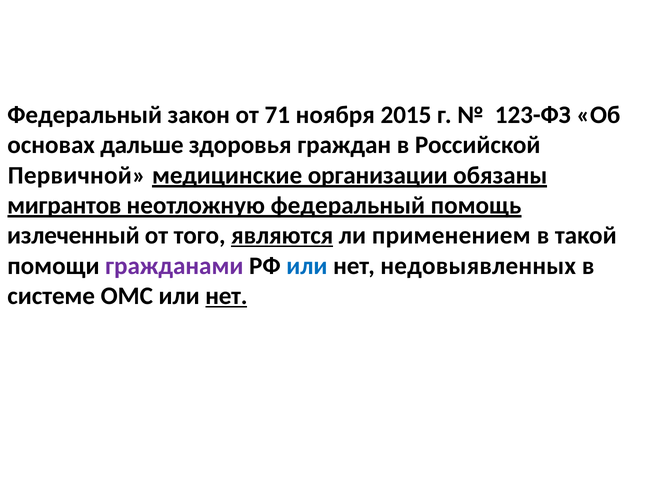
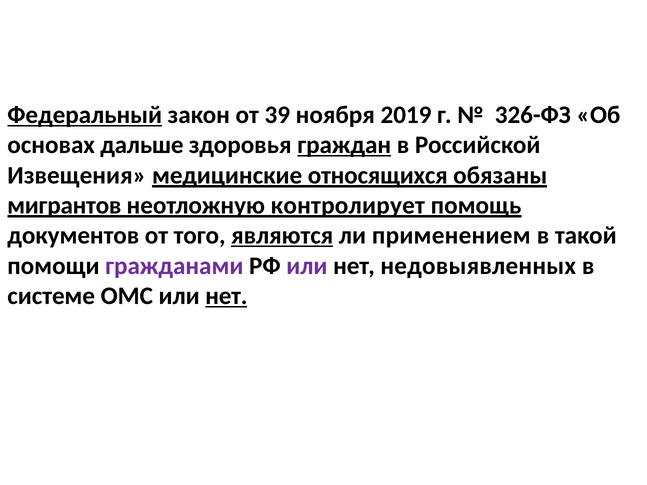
Федеральный at (85, 115) underline: none -> present
71: 71 -> 39
2015: 2015 -> 2019
123-ФЗ: 123-ФЗ -> 326-ФЗ
граждан underline: none -> present
Первичной: Первичной -> Извещения
организации: организации -> относящихся
неотложную федеральный: федеральный -> контролирует
излеченный: излеченный -> документов
или at (307, 266) colour: blue -> purple
